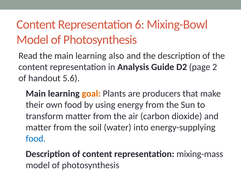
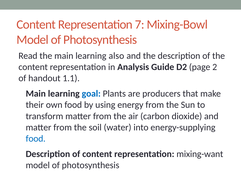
6: 6 -> 7
5.6: 5.6 -> 1.1
goal colour: orange -> blue
mixing-mass: mixing-mass -> mixing-want
